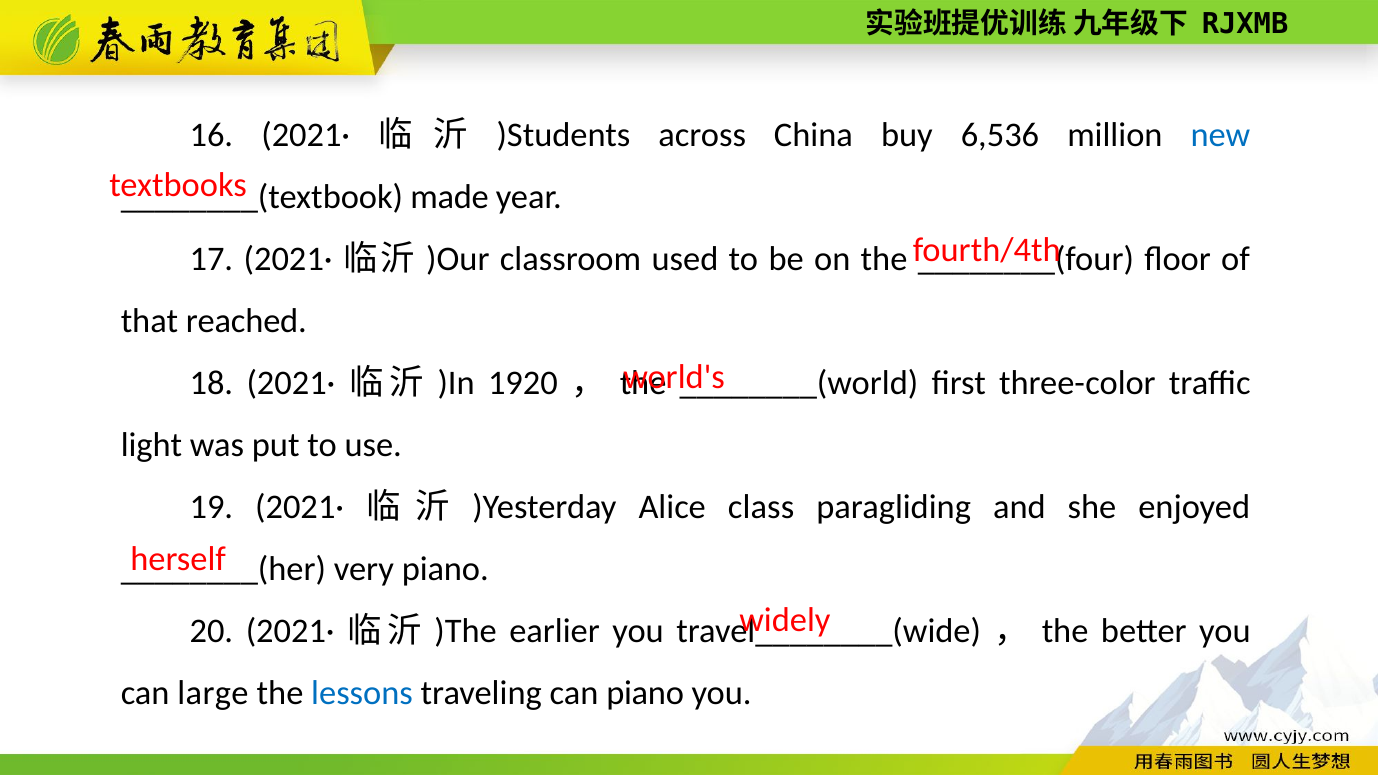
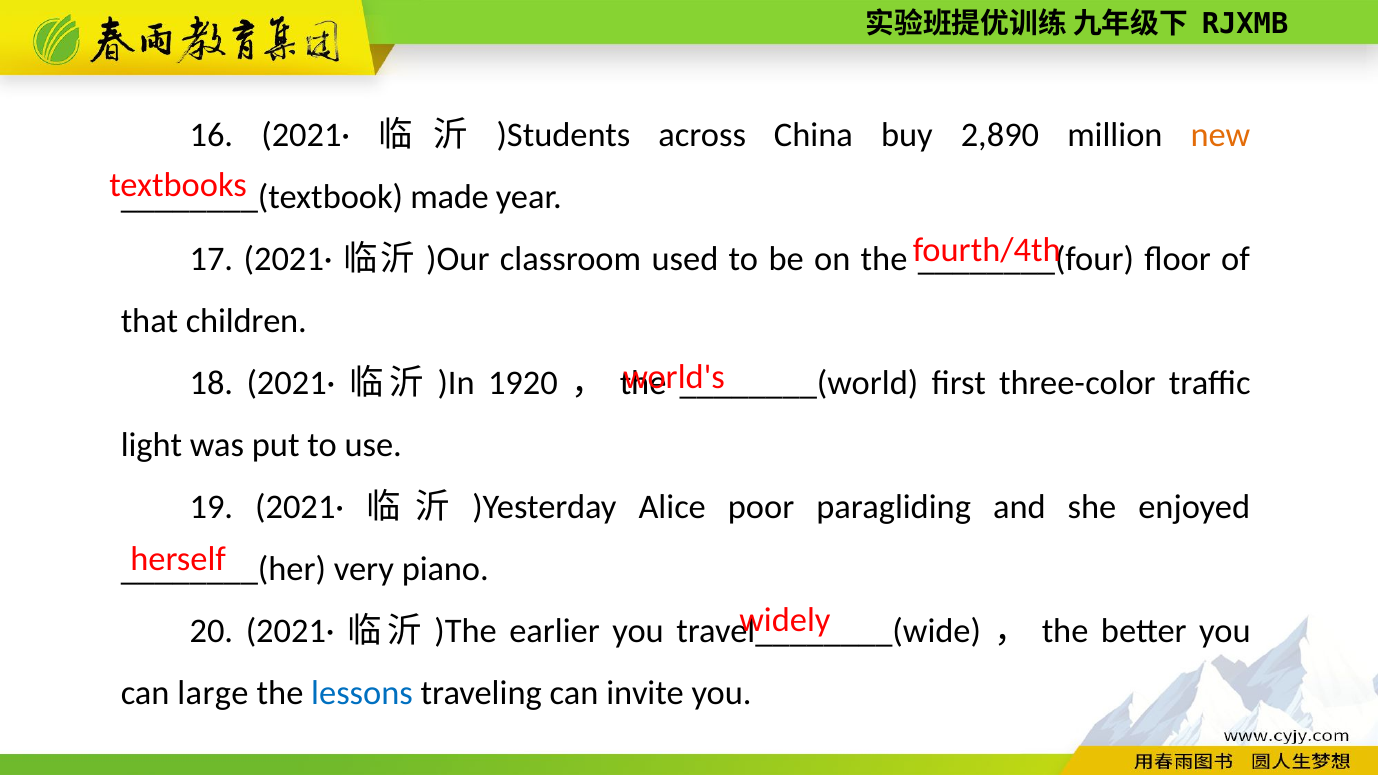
6,536: 6,536 -> 2,890
new colour: blue -> orange
reached: reached -> children
class: class -> poor
can piano: piano -> invite
